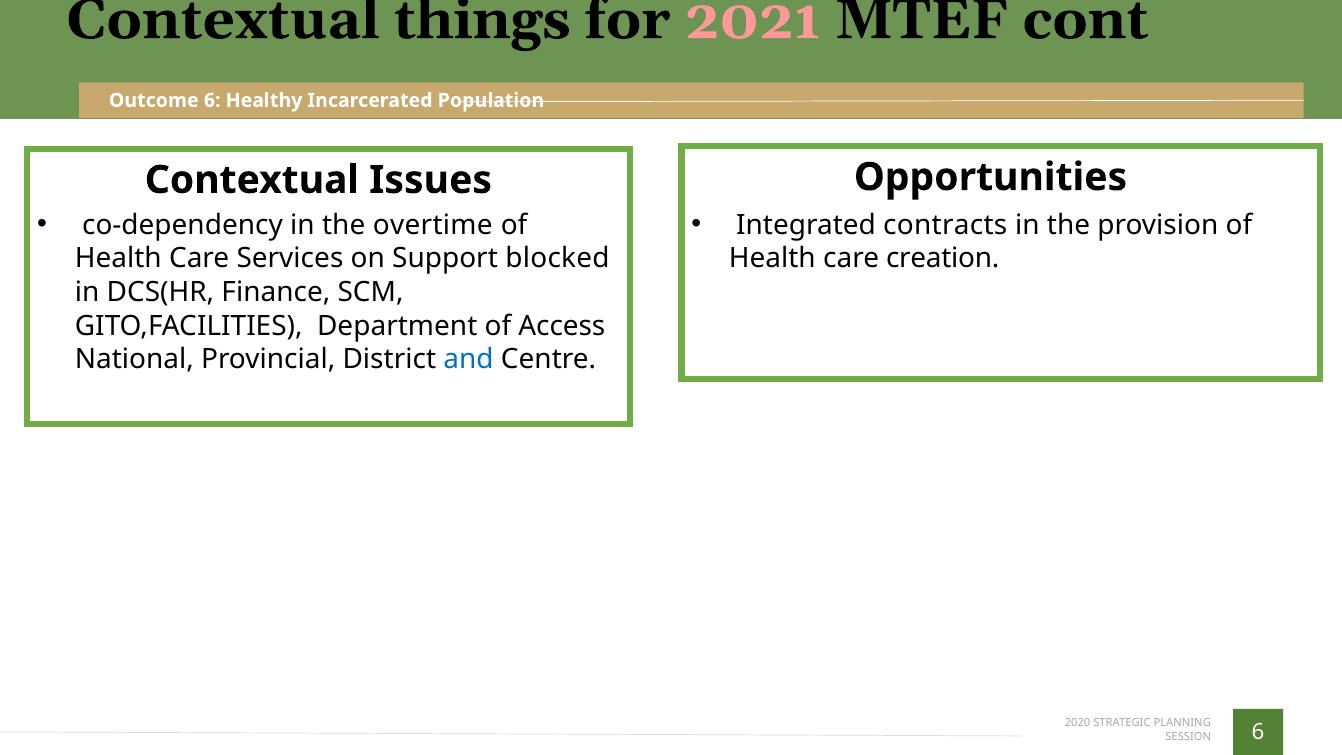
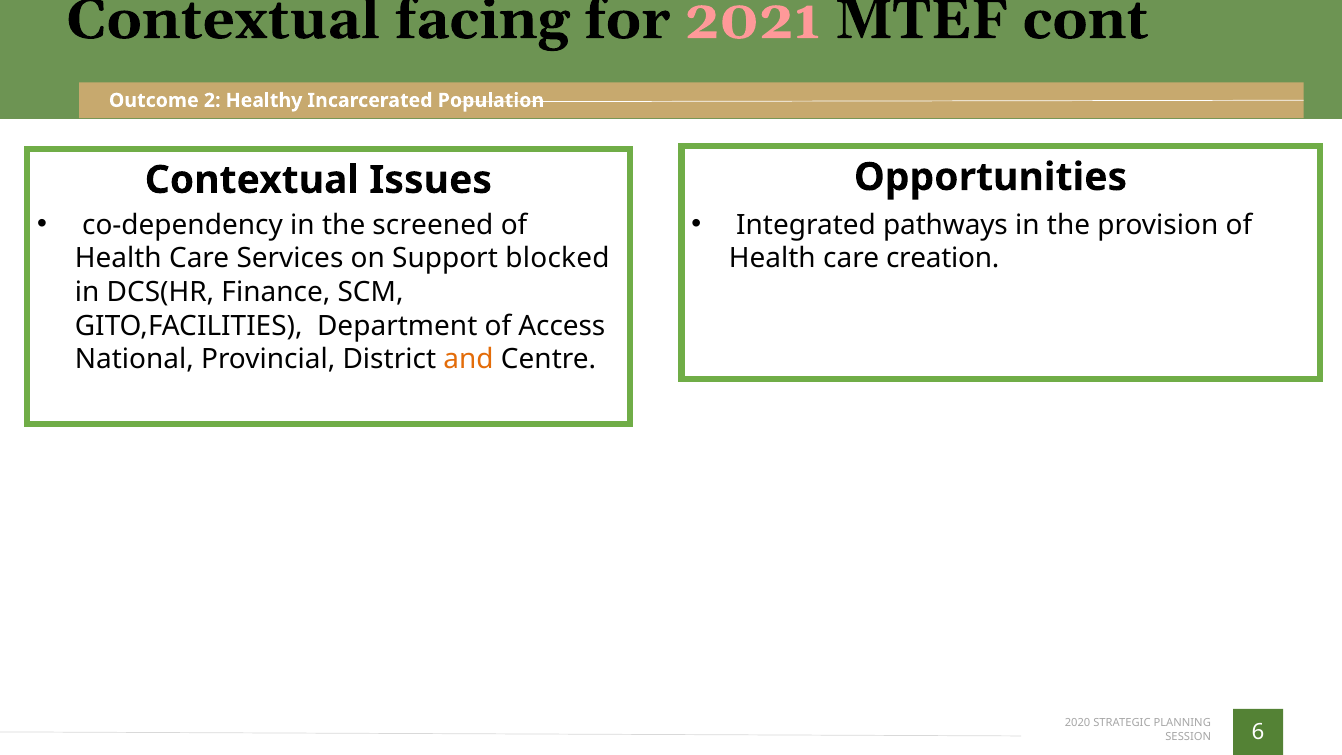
things: things -> facing
Outcome 6: 6 -> 2
overtime: overtime -> screened
contracts: contracts -> pathways
and colour: blue -> orange
